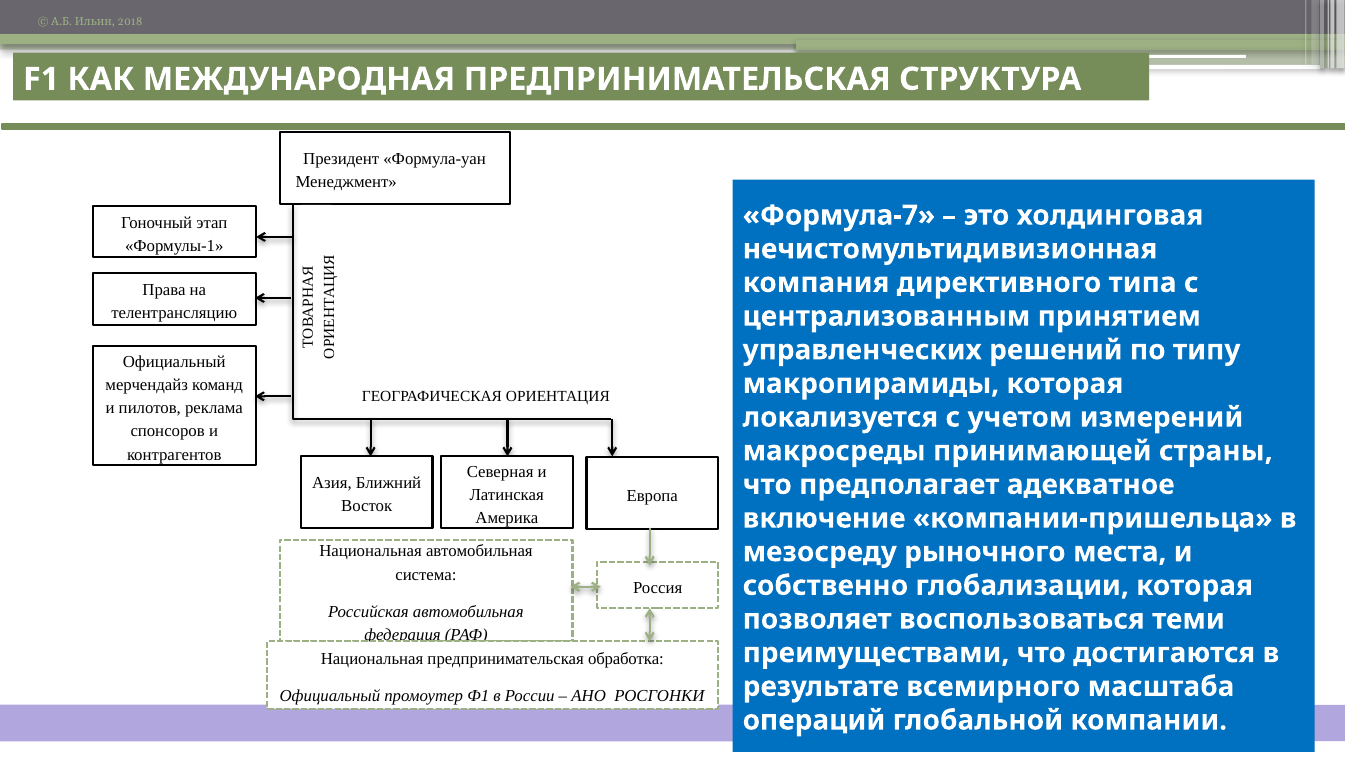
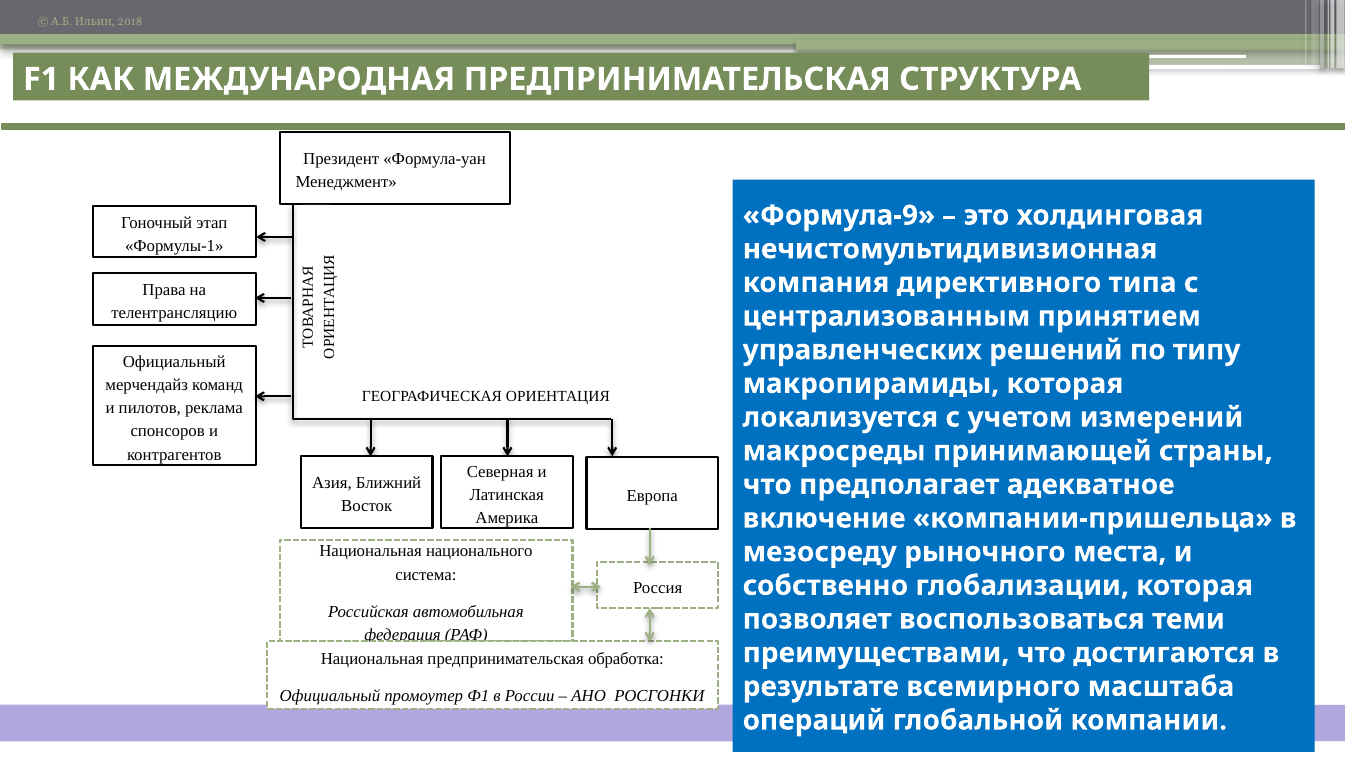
Формула-7: Формула-7 -> Формула-9
Национальная автомобильная: автомобильная -> национального
